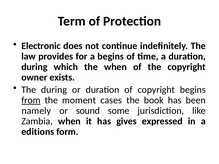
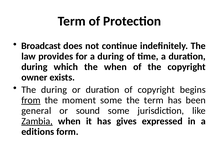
Electronic: Electronic -> Broadcast
a begins: begins -> during
moment cases: cases -> some
the book: book -> term
namely: namely -> general
Zambia underline: none -> present
